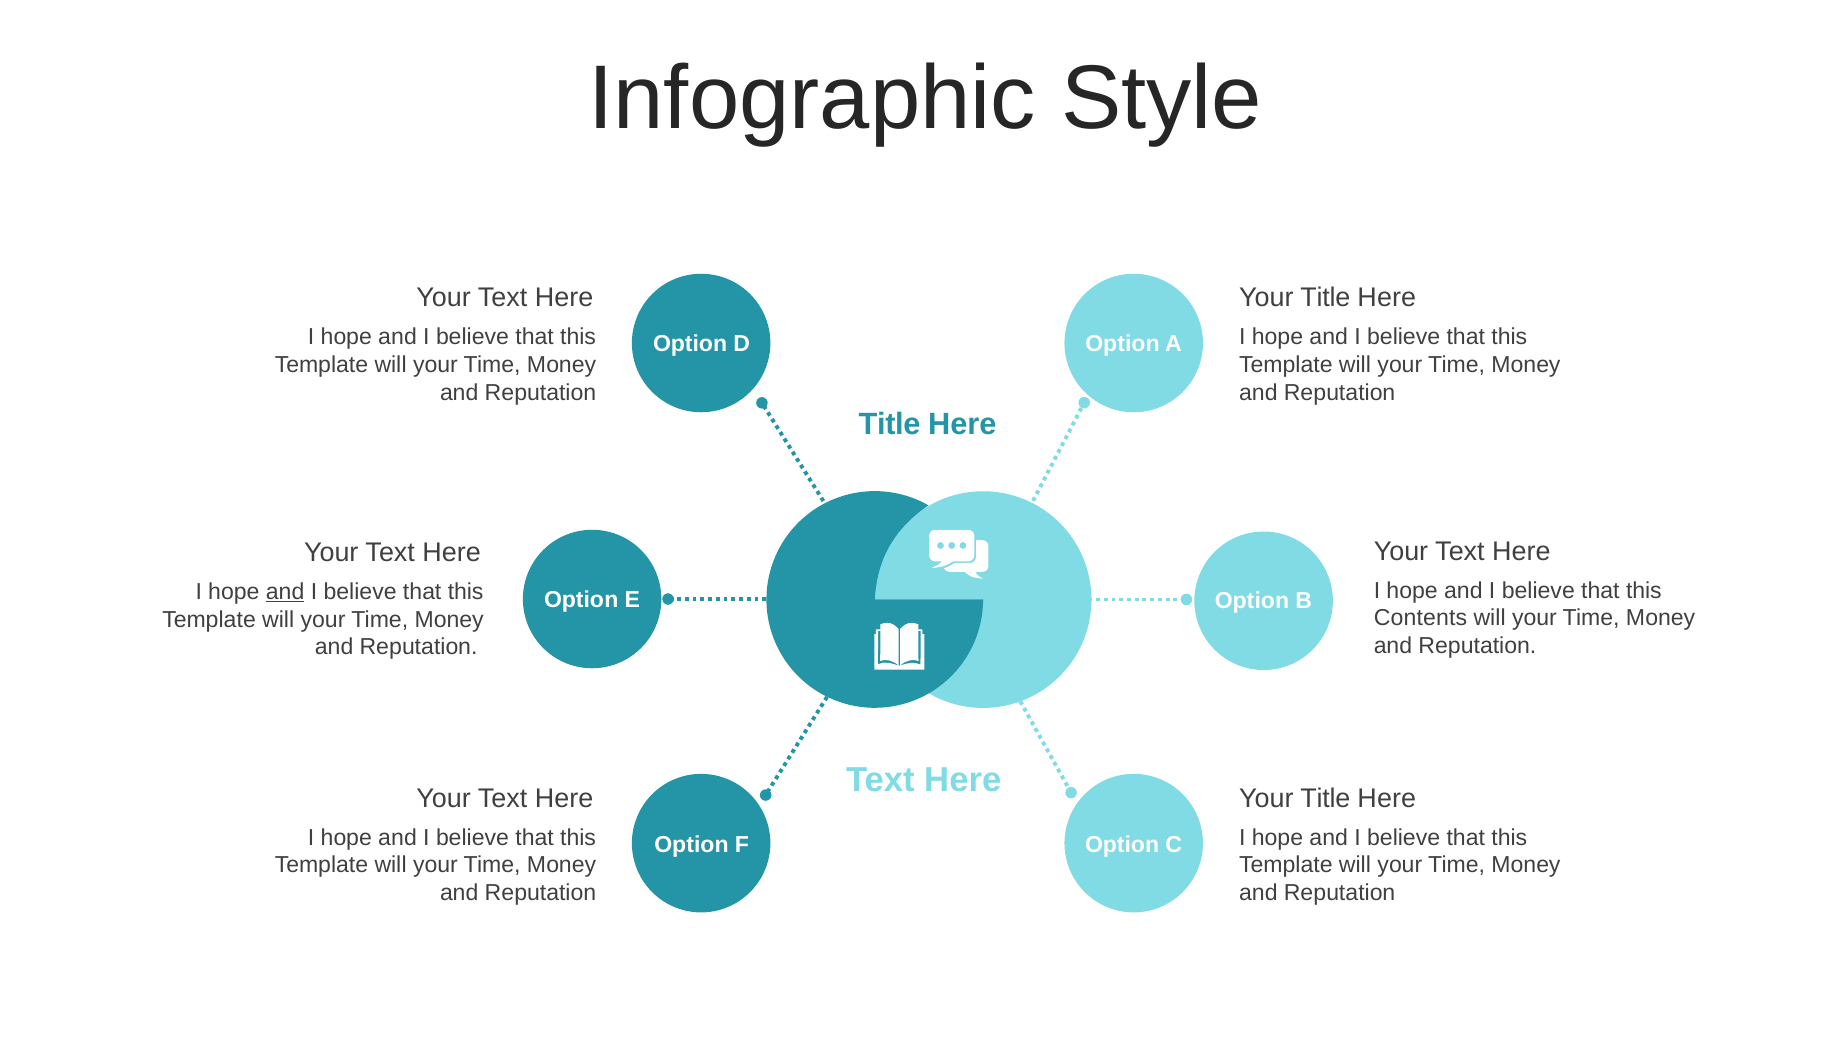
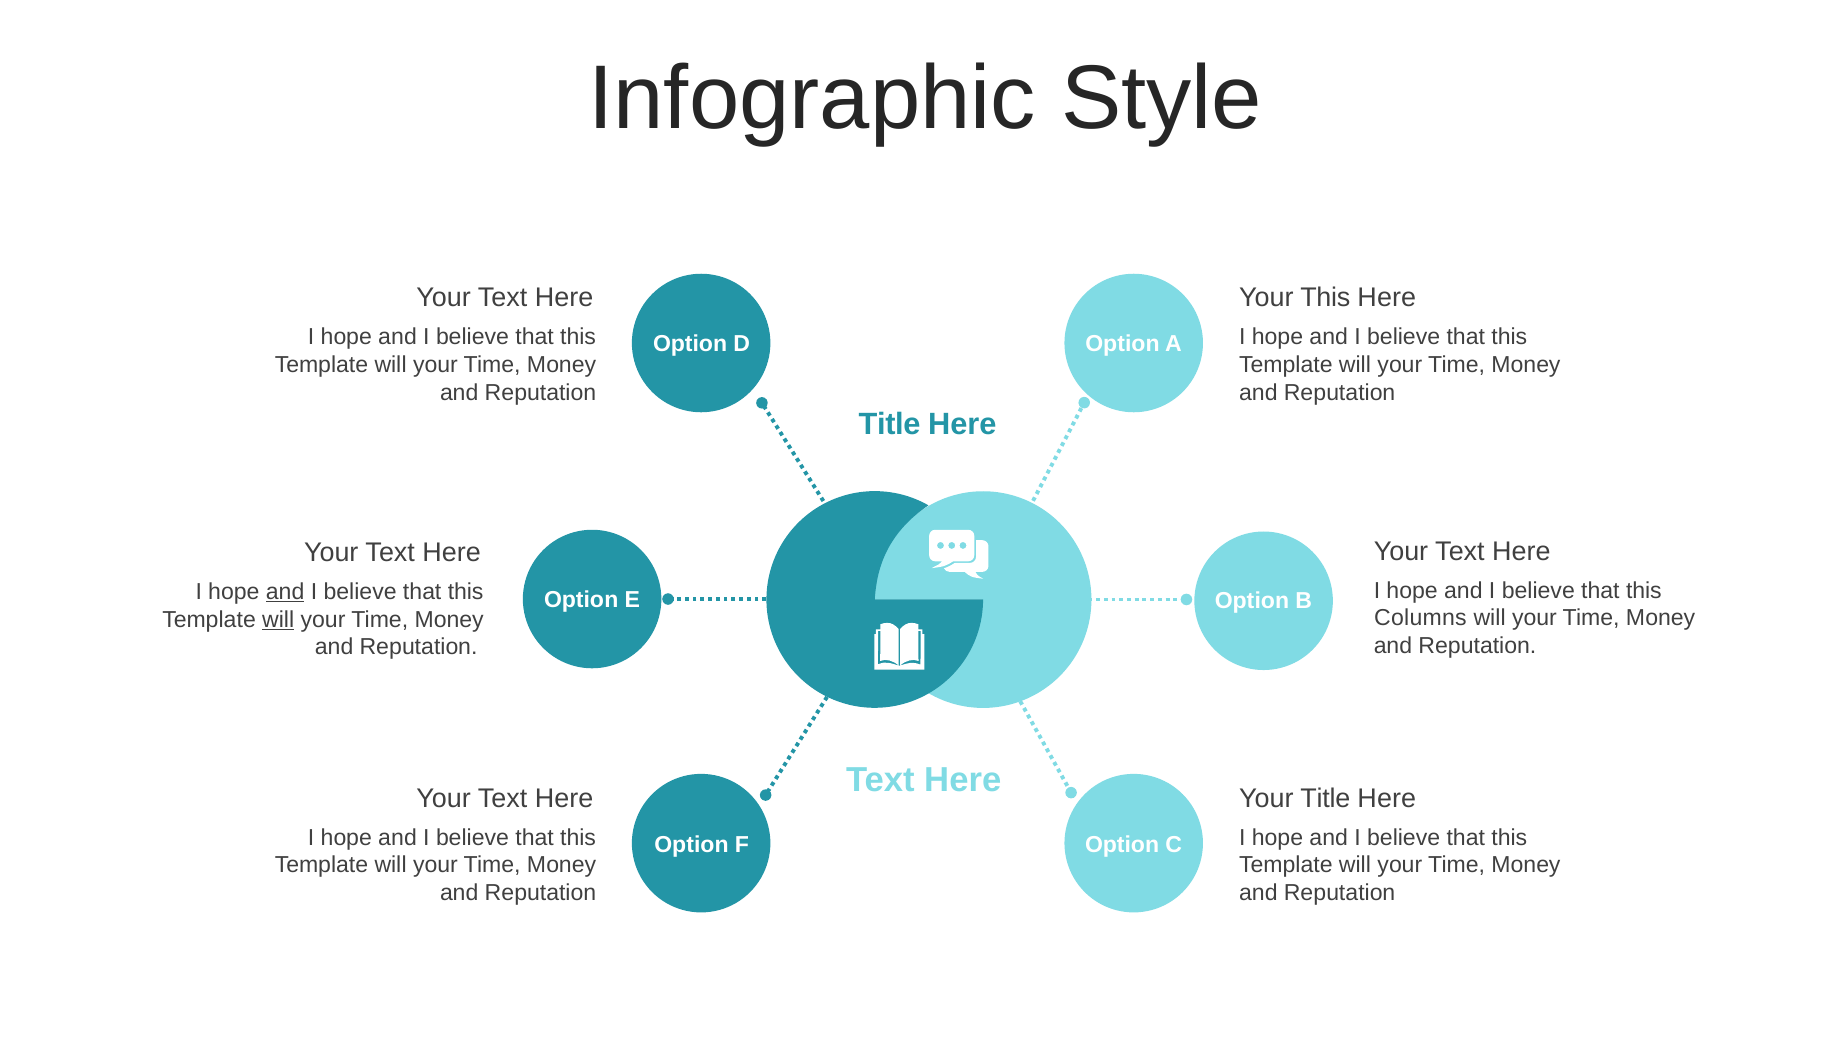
Title at (1325, 298): Title -> This
Contents: Contents -> Columns
will at (278, 620) underline: none -> present
